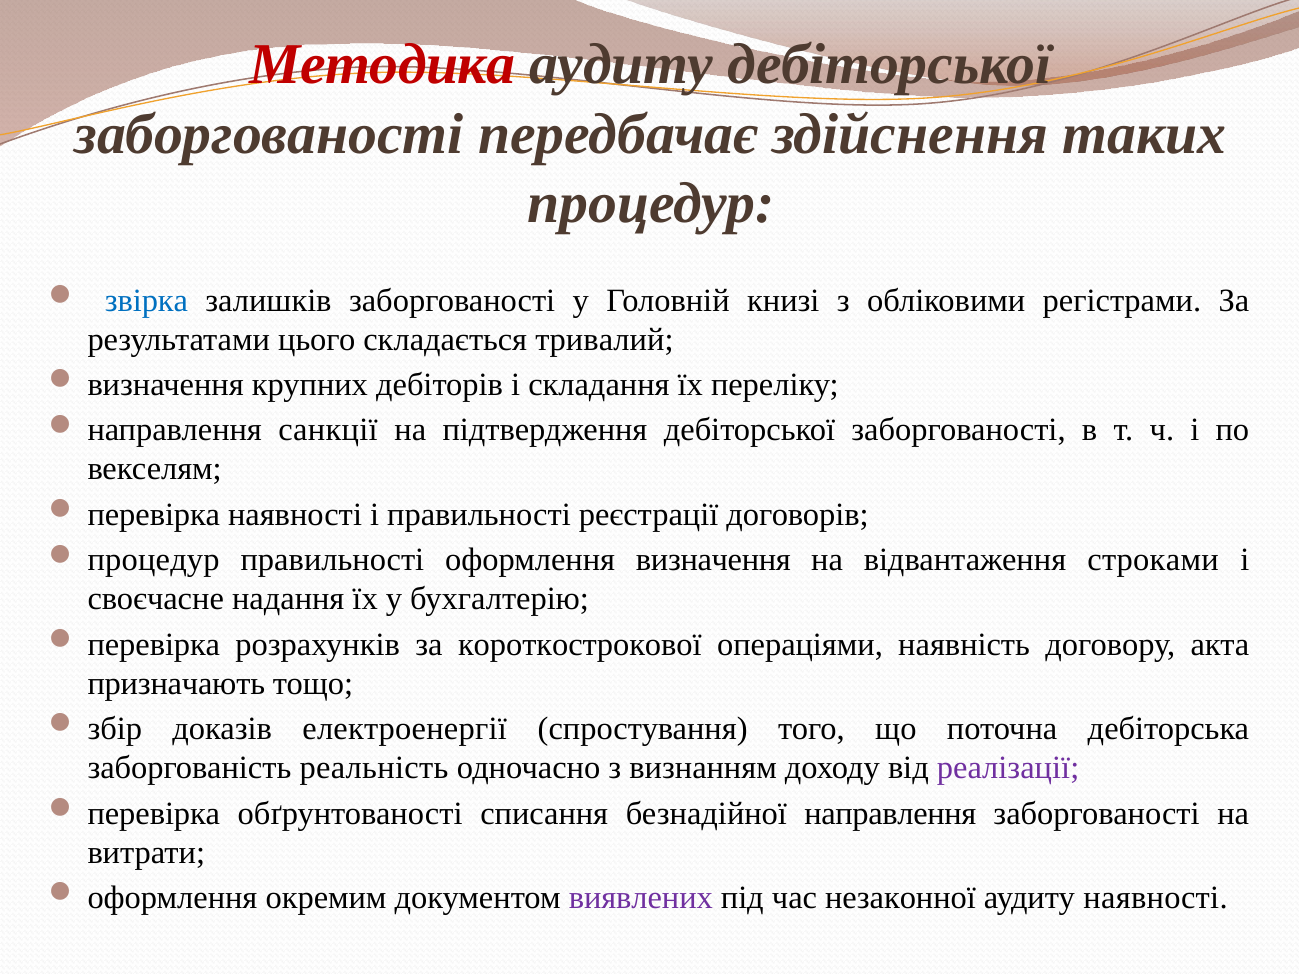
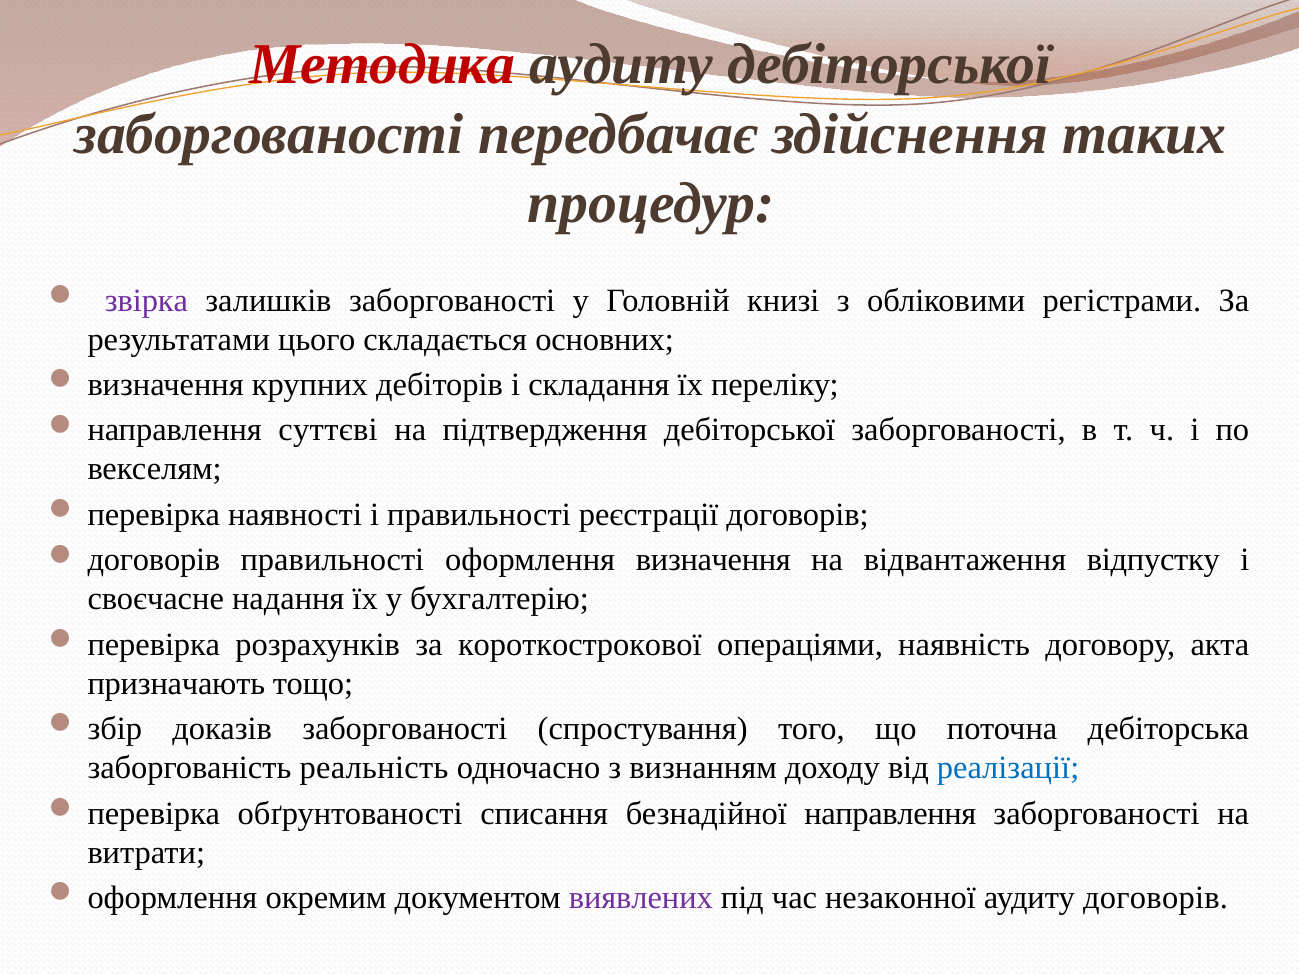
звірка colour: blue -> purple
тривалий: тривалий -> основних
санкції: санкції -> суттєві
процедур at (154, 560): процедур -> договорів
строками: строками -> відпустку
доказів електроенергії: електроенергії -> заборгованості
реалізації colour: purple -> blue
аудиту наявності: наявності -> договорів
